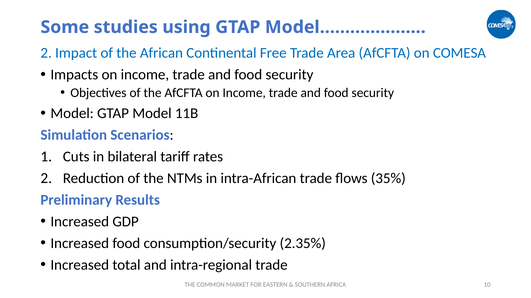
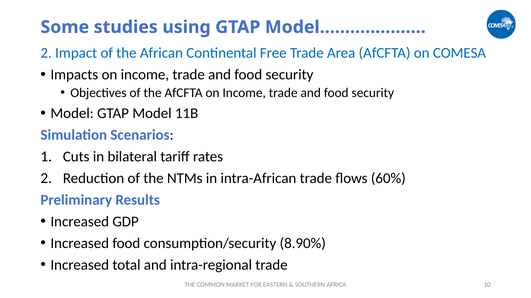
35%: 35% -> 60%
2.35%: 2.35% -> 8.90%
